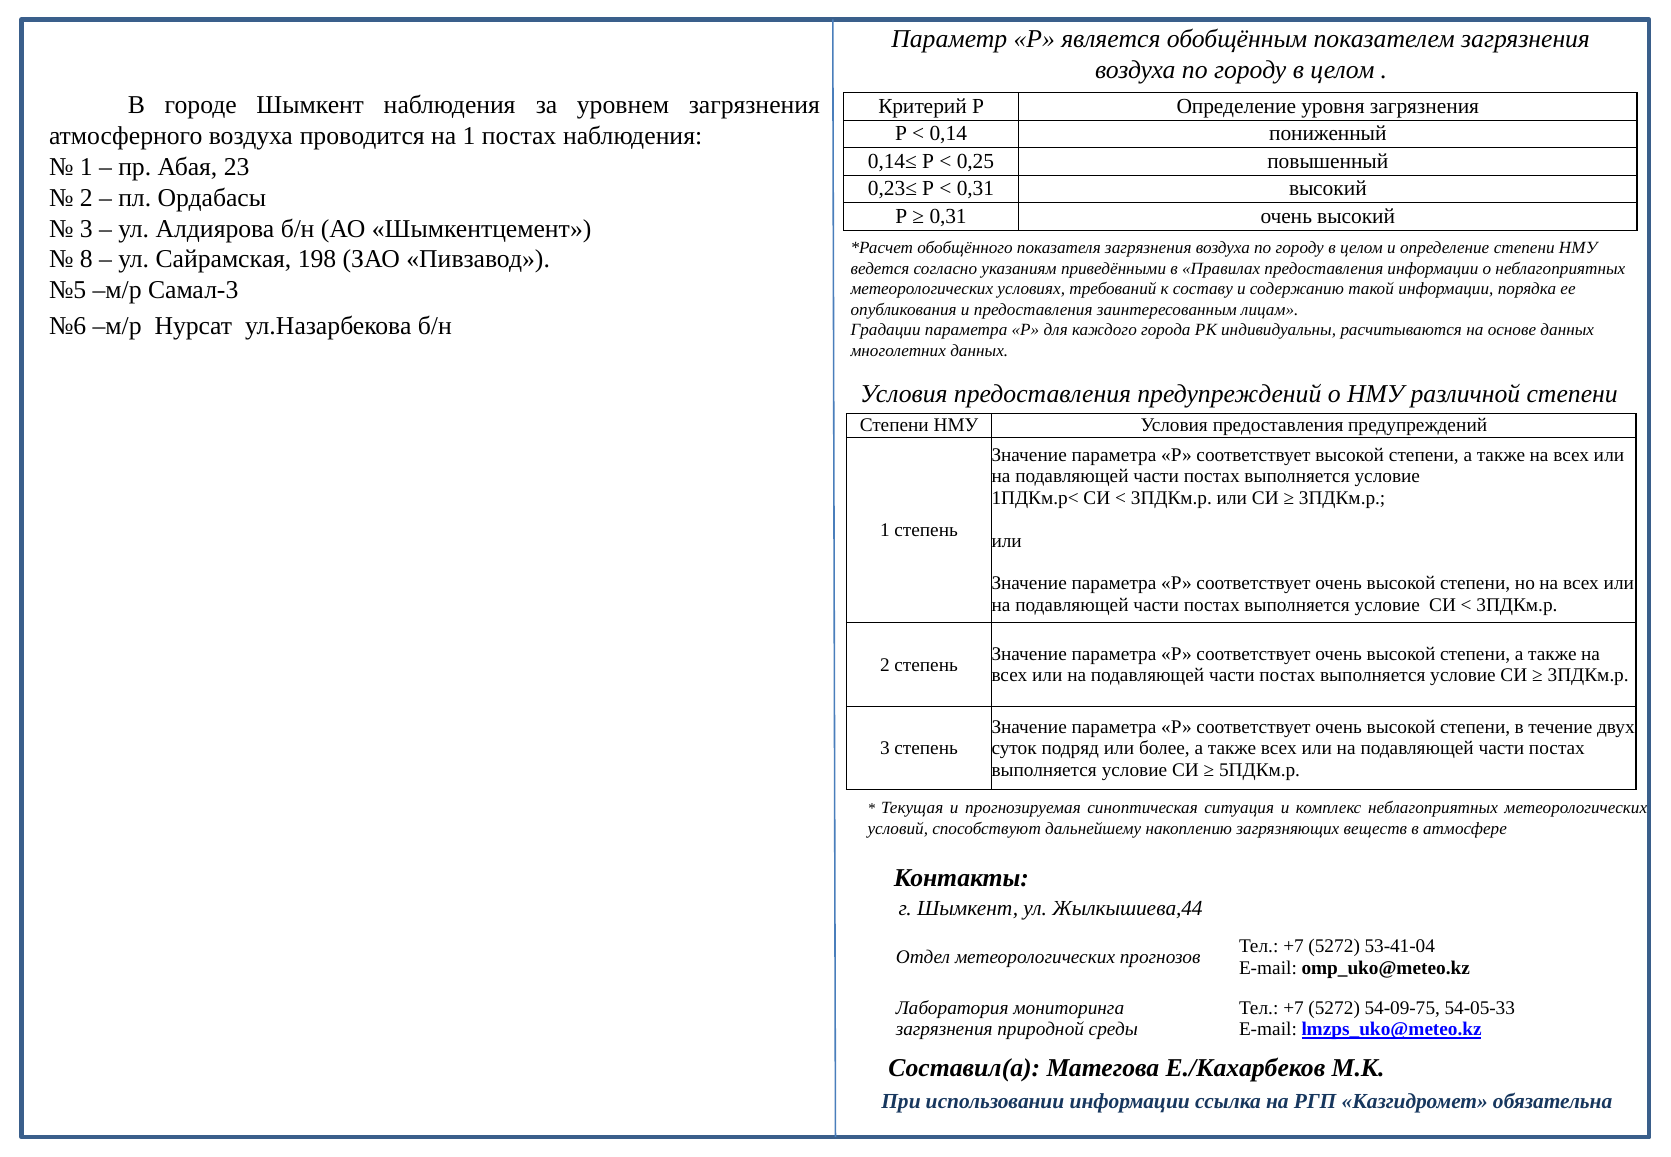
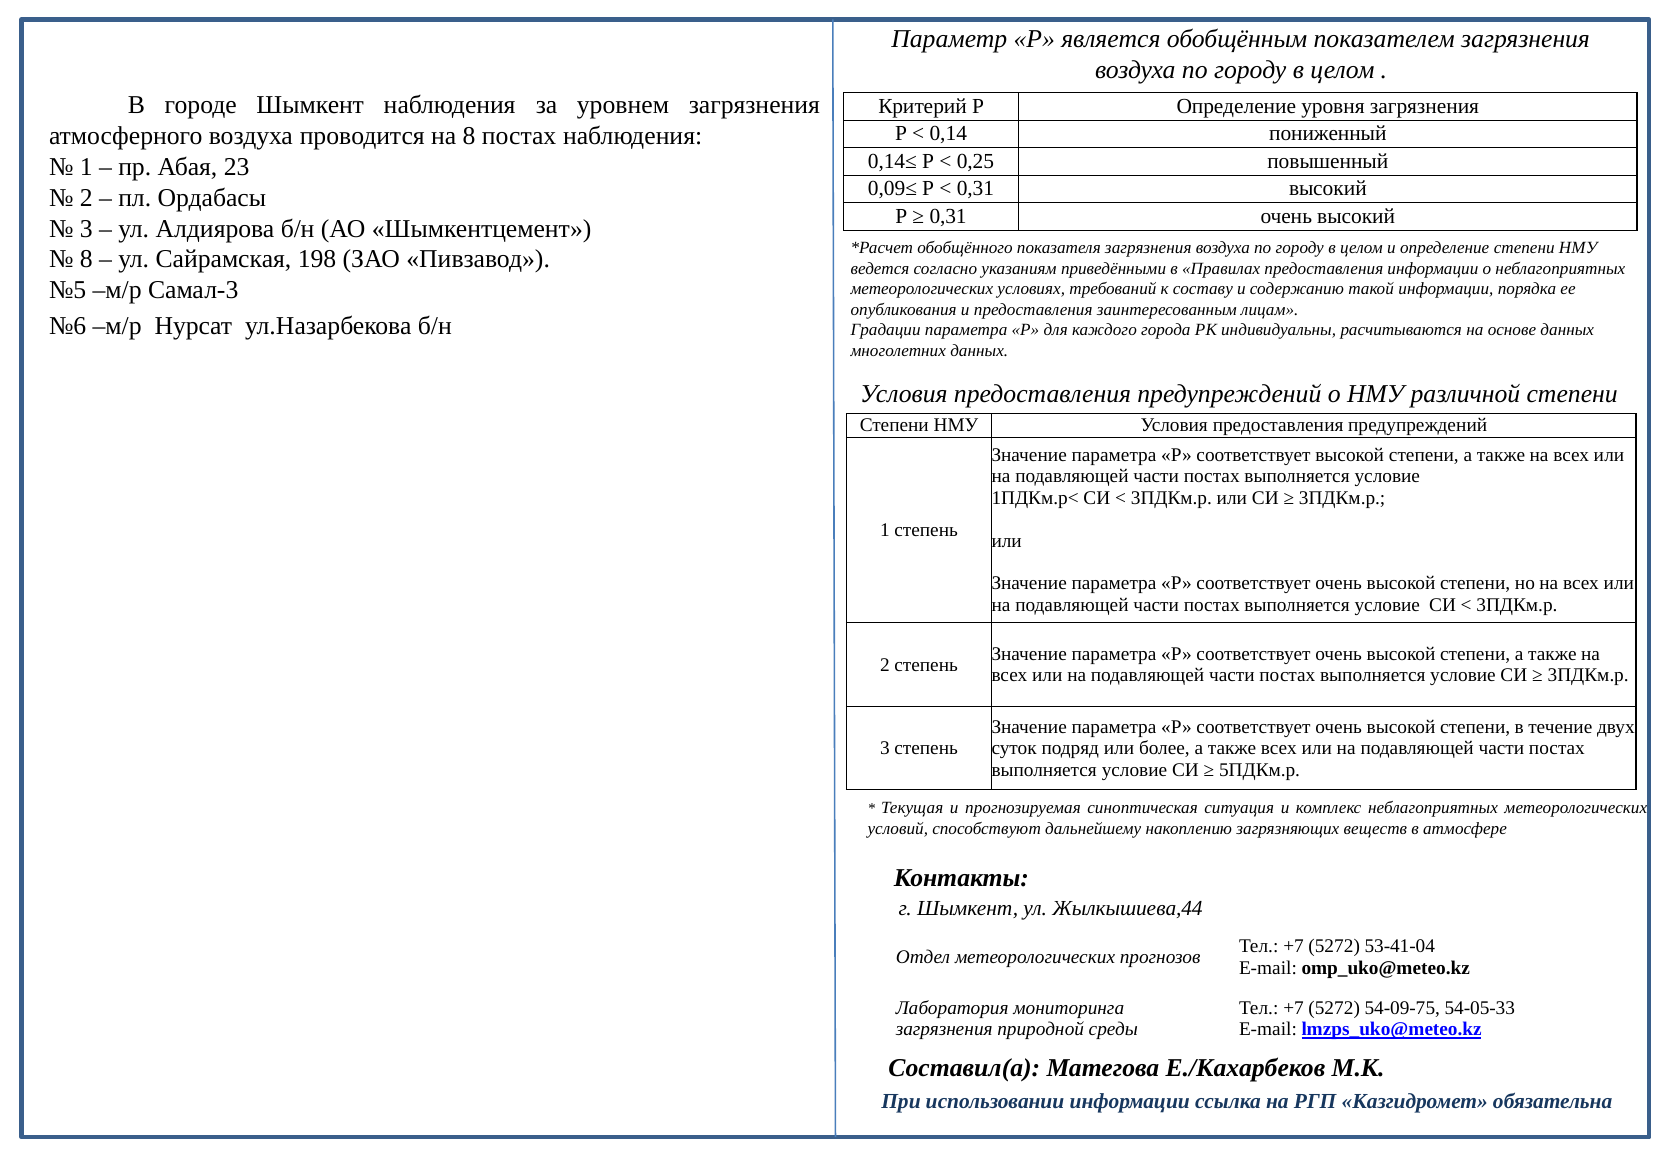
на 1: 1 -> 8
0,23≤: 0,23≤ -> 0,09≤
